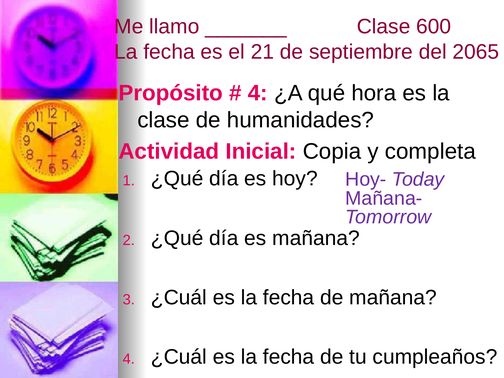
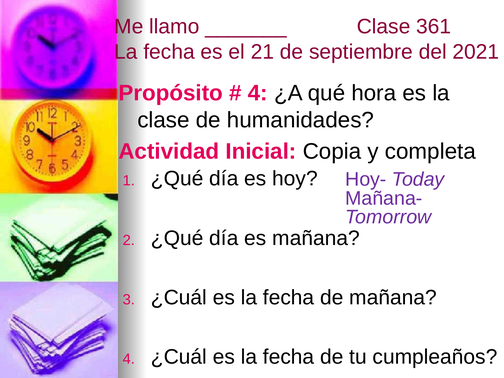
600: 600 -> 361
2065: 2065 -> 2021
